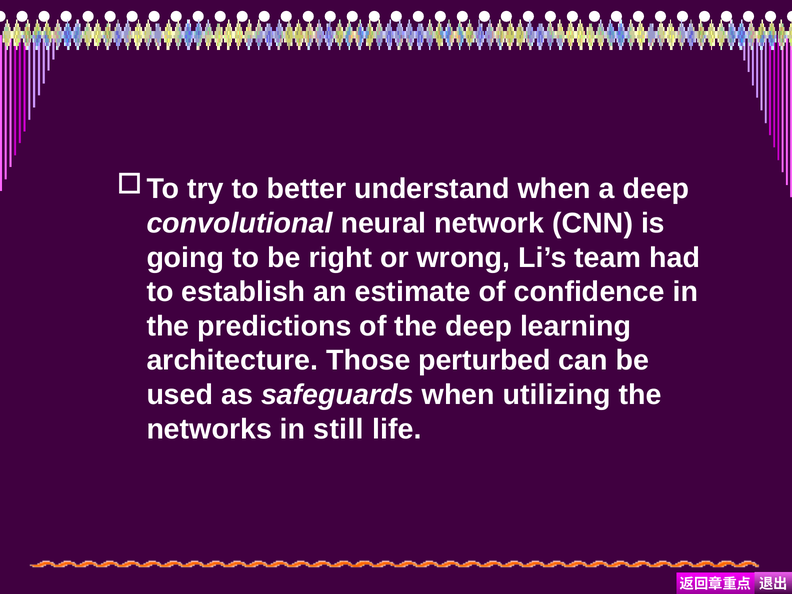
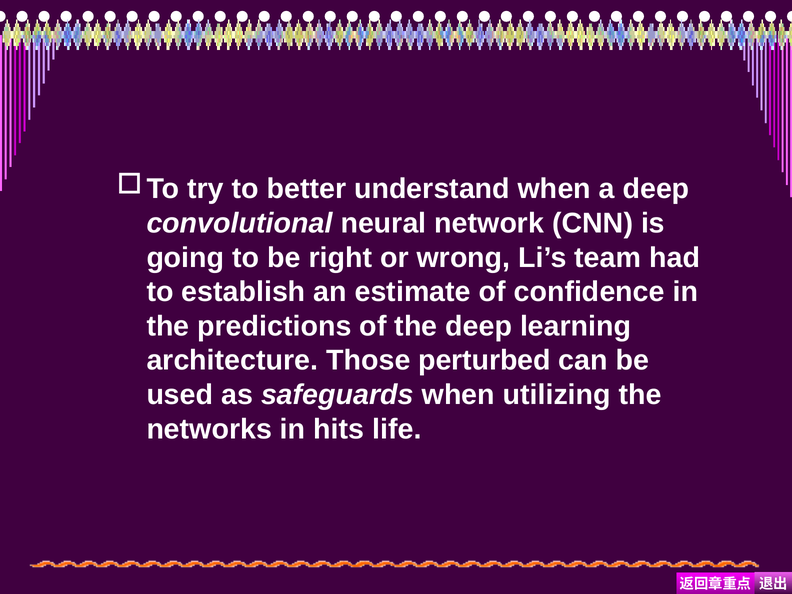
still: still -> hits
